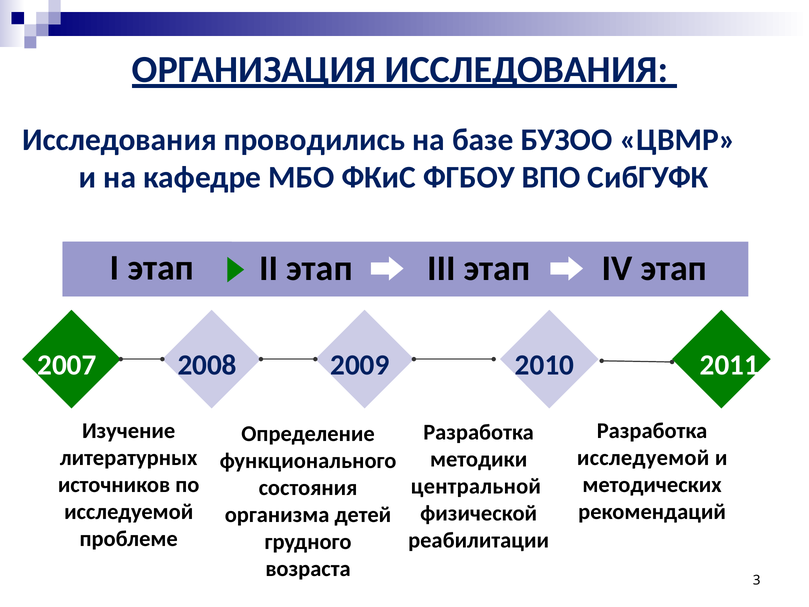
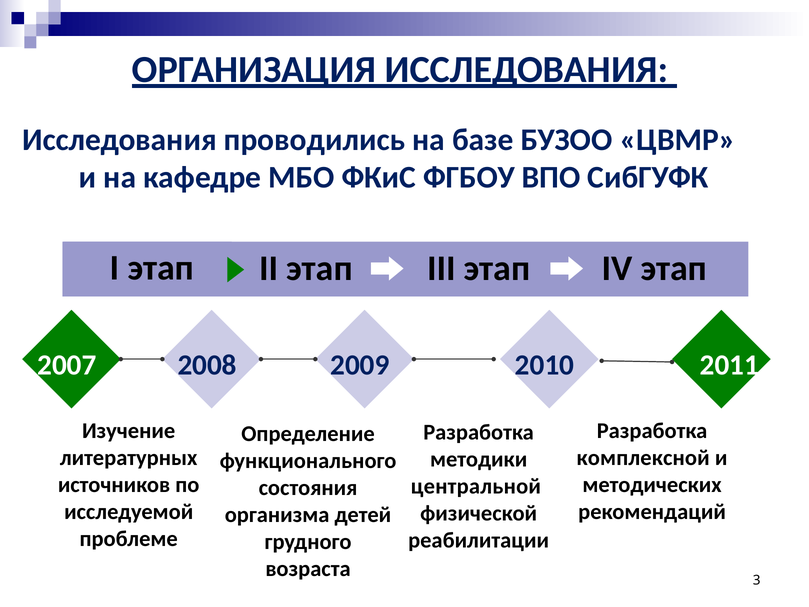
исследуемой at (643, 458): исследуемой -> комплексной
